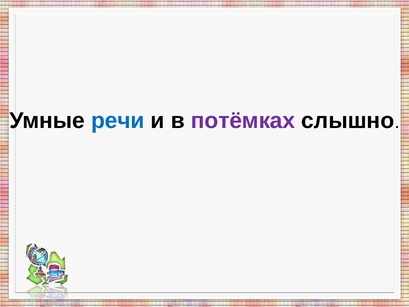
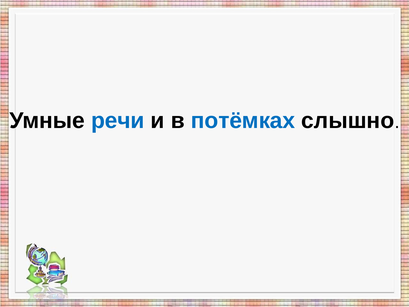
потёмках colour: purple -> blue
